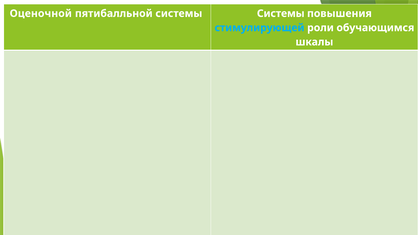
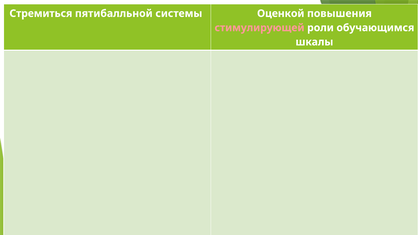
Оценочной: Оценочной -> Стремиться
системы Системы: Системы -> Оценкой
стимулирующей colour: light blue -> pink
